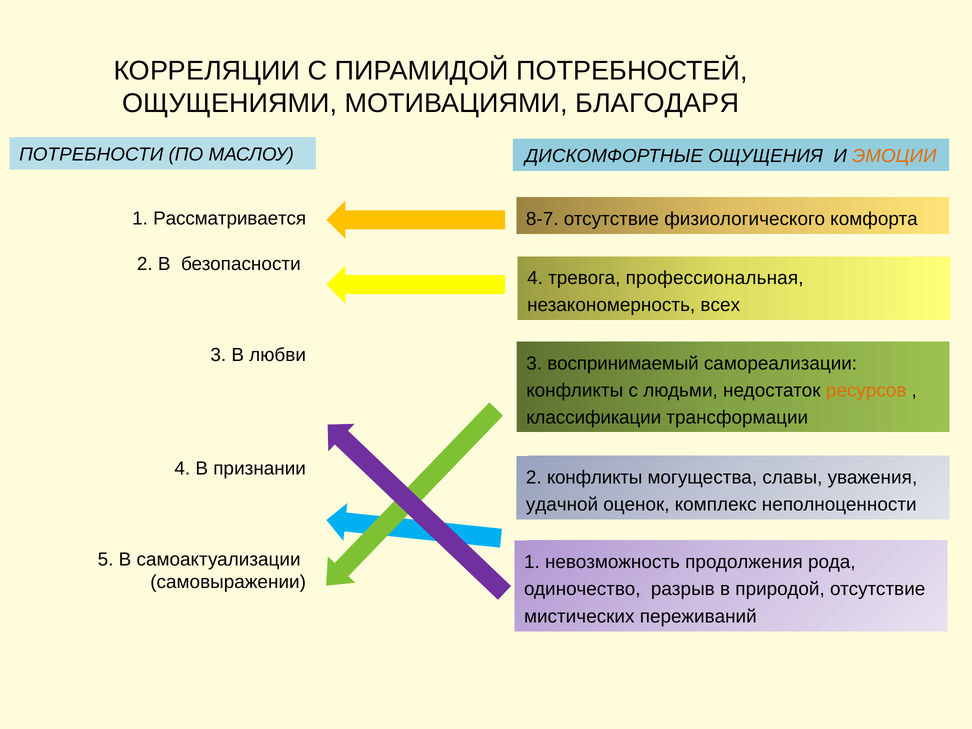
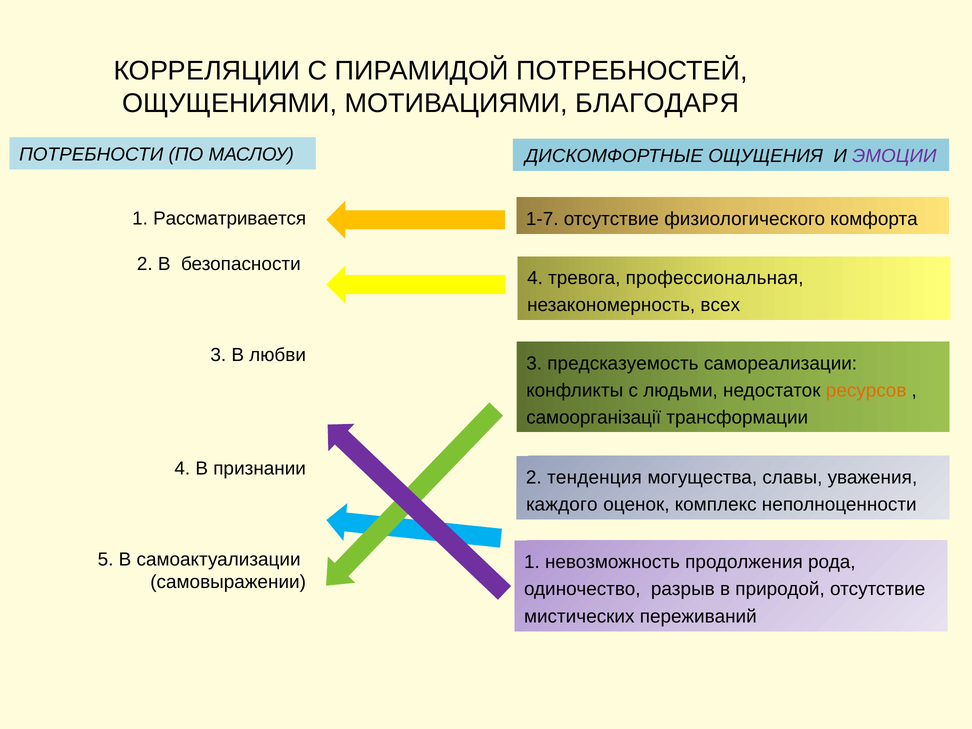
ЭМОЦИИ colour: orange -> purple
8-7: 8-7 -> 1-7
воспринимаемый: воспринимаемый -> предсказуемость
классификации: классификации -> самоорганізації
2 конфликты: конфликты -> тенденция
удачной: удачной -> каждого
